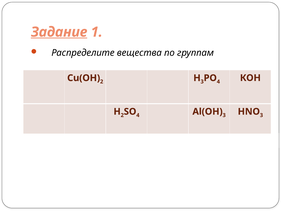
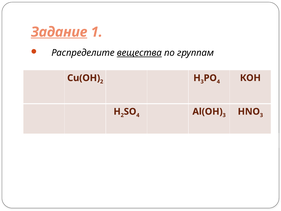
вещества underline: none -> present
